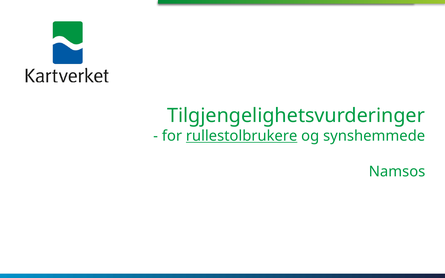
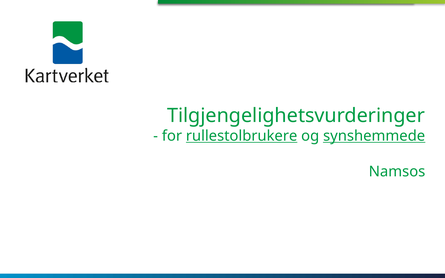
synshemmede underline: none -> present
